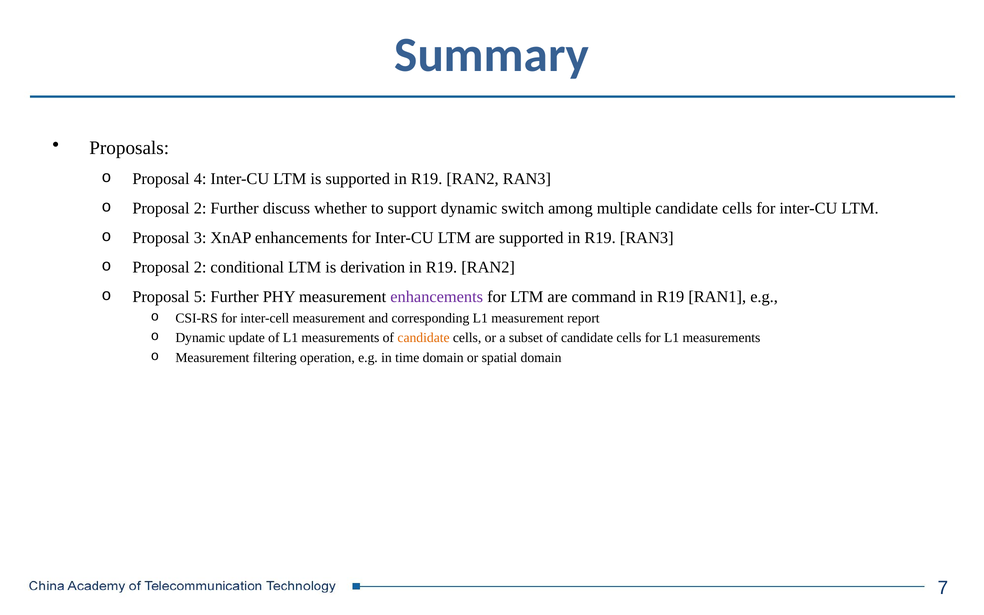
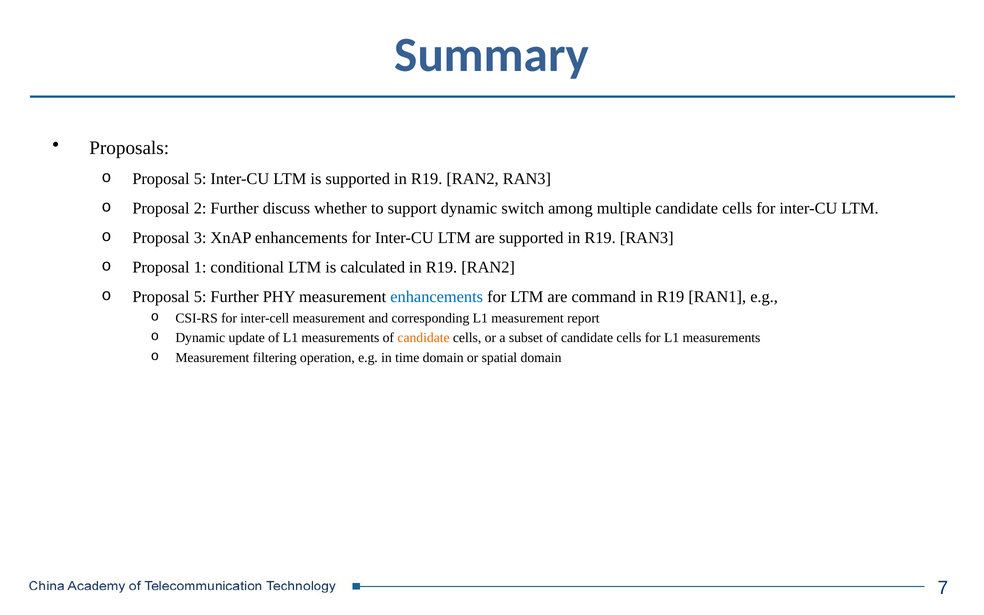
4 at (200, 179): 4 -> 5
2 at (200, 268): 2 -> 1
derivation: derivation -> calculated
enhancements at (437, 297) colour: purple -> blue
